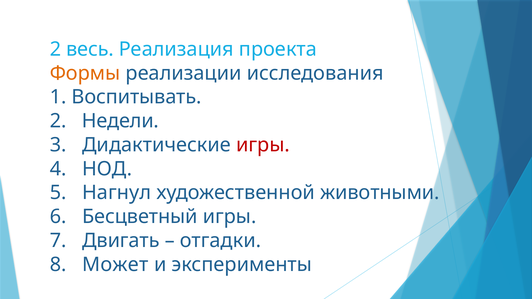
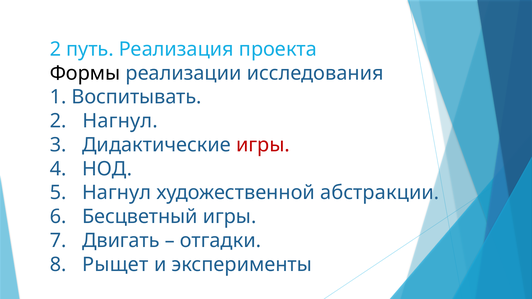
весь: весь -> путь
Формы colour: orange -> black
2 Недели: Недели -> Нагнул
животными: животными -> абстракции
Может: Может -> Рыщет
